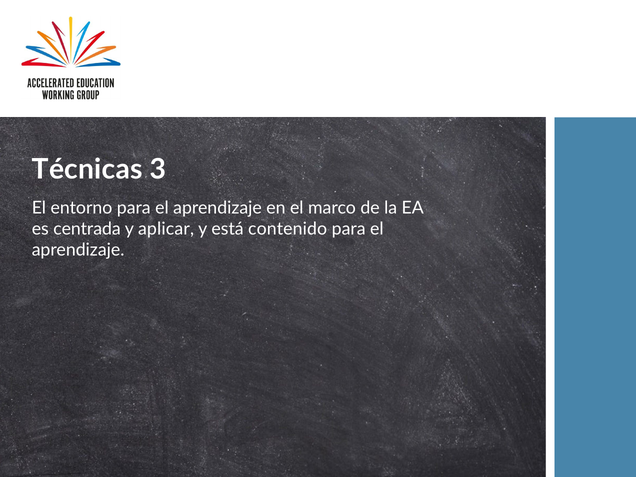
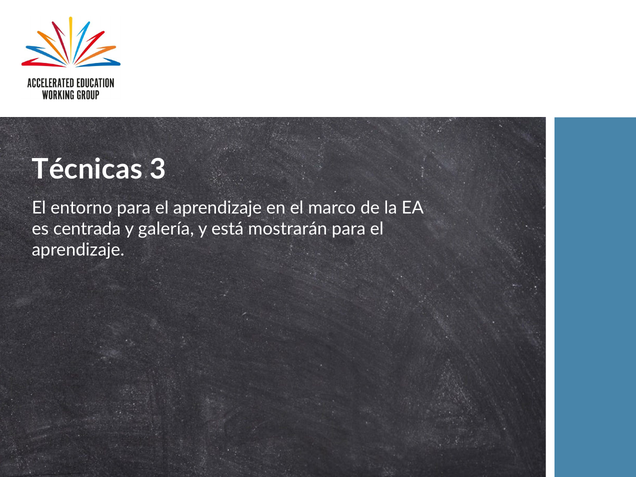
aplicar: aplicar -> galería
contenido: contenido -> mostrarán
